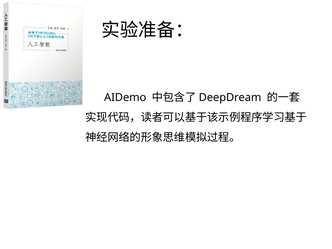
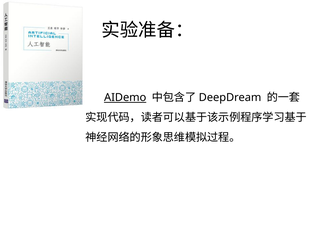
AIDemo underline: none -> present
